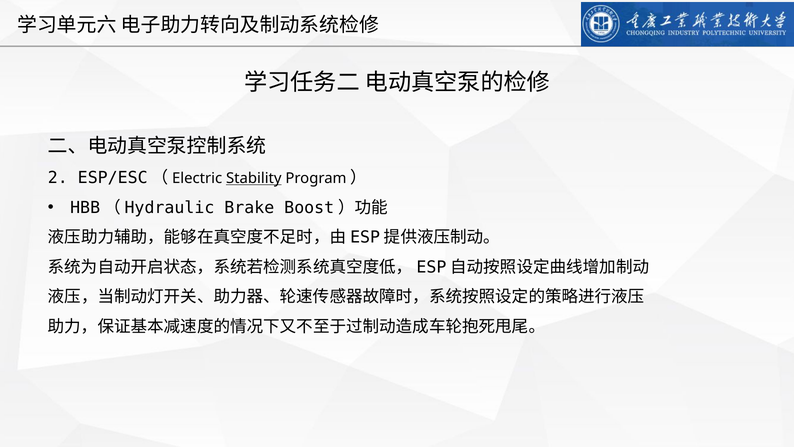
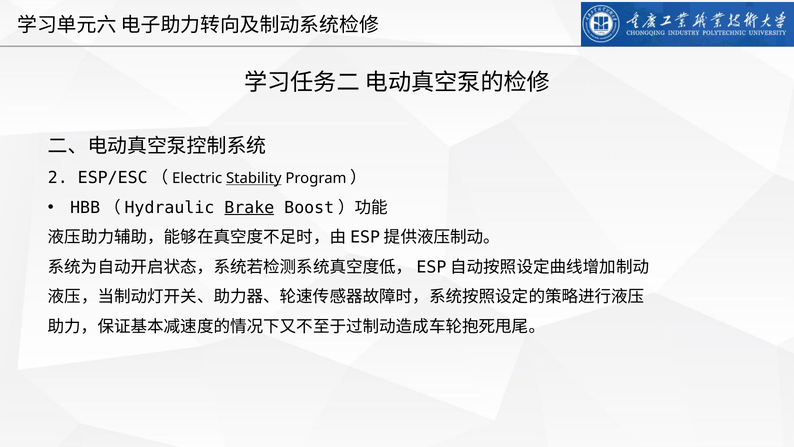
Brake underline: none -> present
